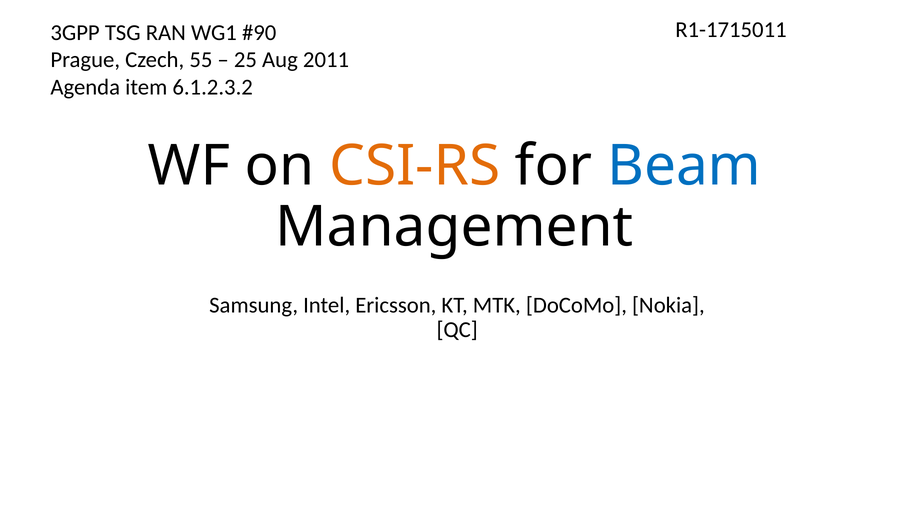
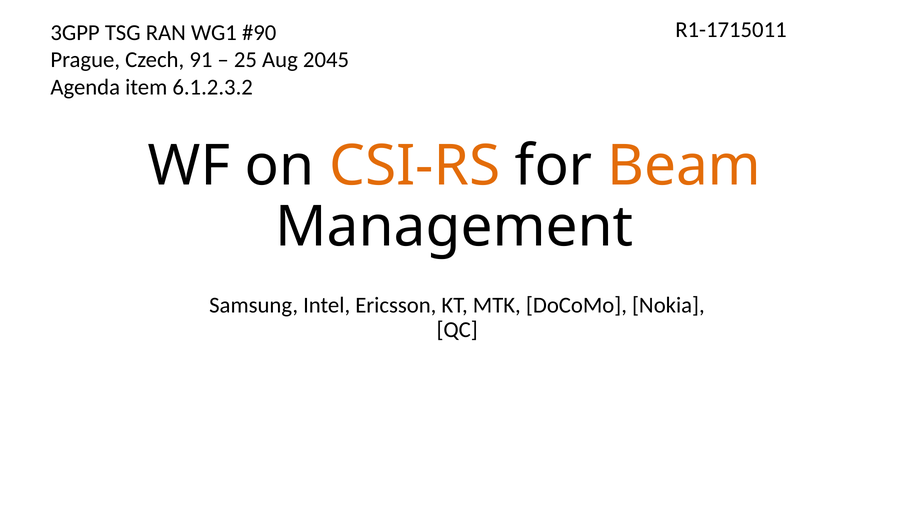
55: 55 -> 91
2011: 2011 -> 2045
Beam colour: blue -> orange
